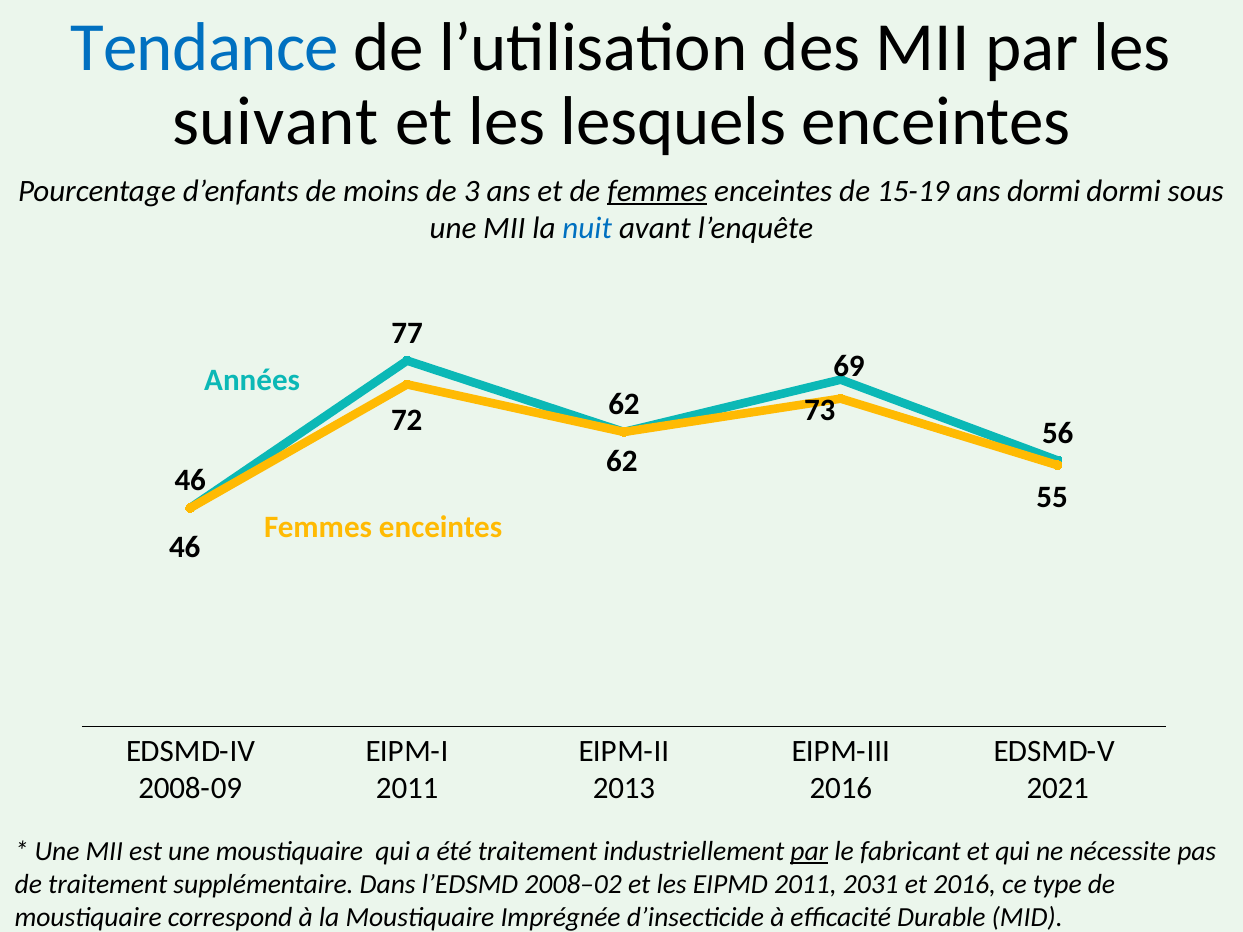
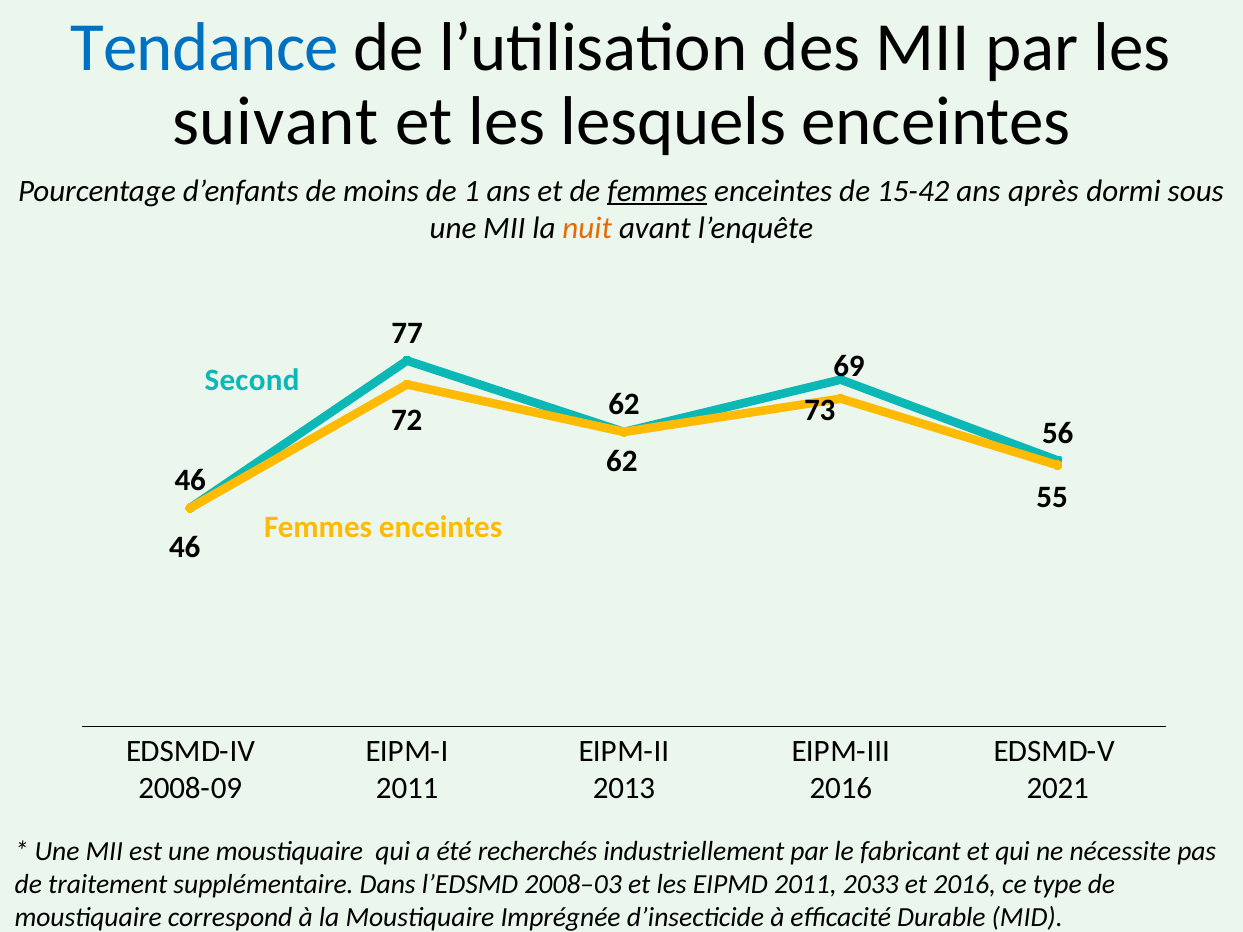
3: 3 -> 1
15-19: 15-19 -> 15-42
ans dormi: dormi -> après
nuit colour: blue -> orange
Années: Années -> Second
été traitement: traitement -> recherchés
par at (809, 851) underline: present -> none
2008–02: 2008–02 -> 2008–03
2031: 2031 -> 2033
